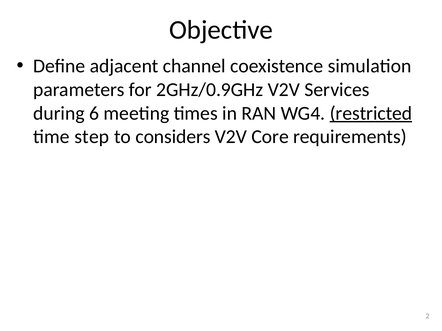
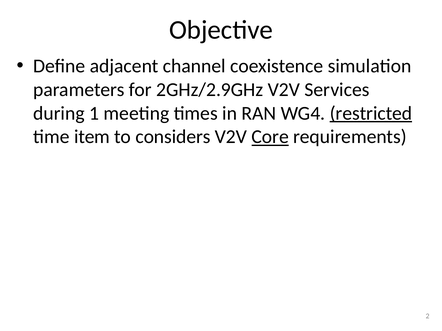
2GHz/0.9GHz: 2GHz/0.9GHz -> 2GHz/2.9GHz
6: 6 -> 1
step: step -> item
Core underline: none -> present
